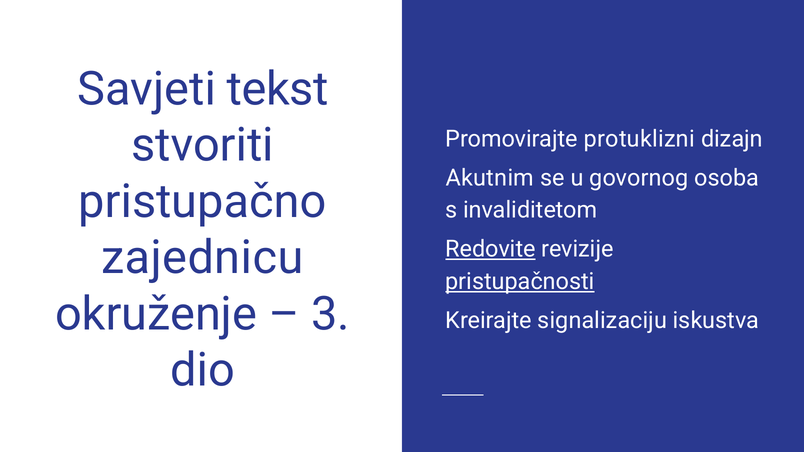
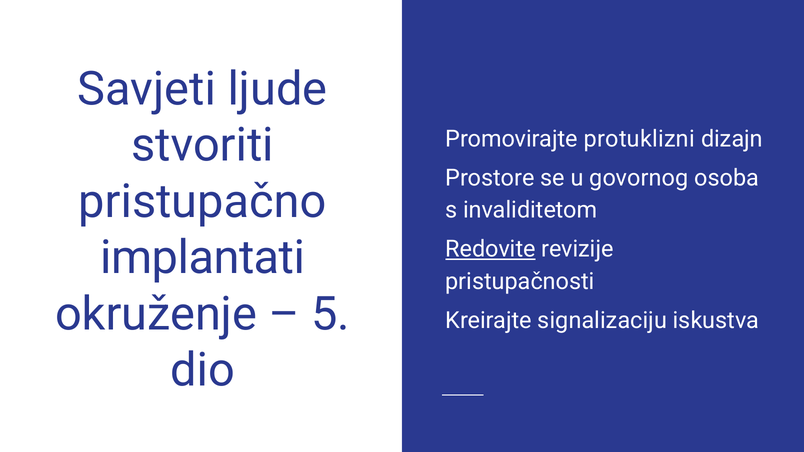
tekst: tekst -> ljude
Akutnim: Akutnim -> Prostore
zajednicu: zajednicu -> implantati
pristupačnosti underline: present -> none
3: 3 -> 5
